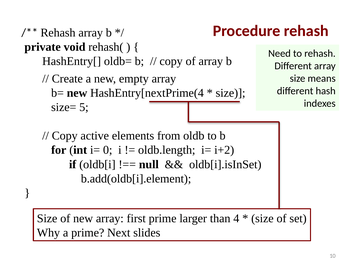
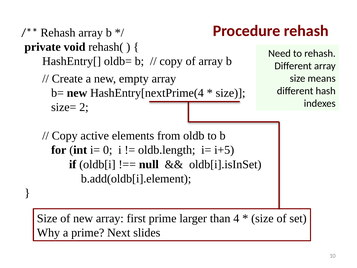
5: 5 -> 2
i+2: i+2 -> i+5
